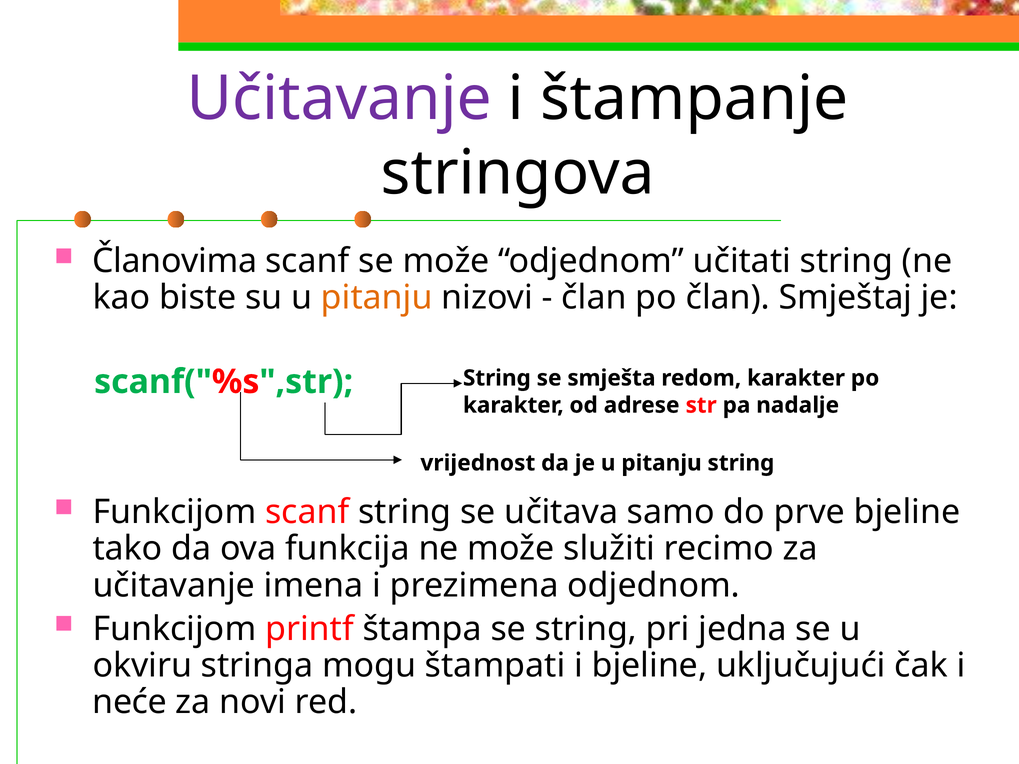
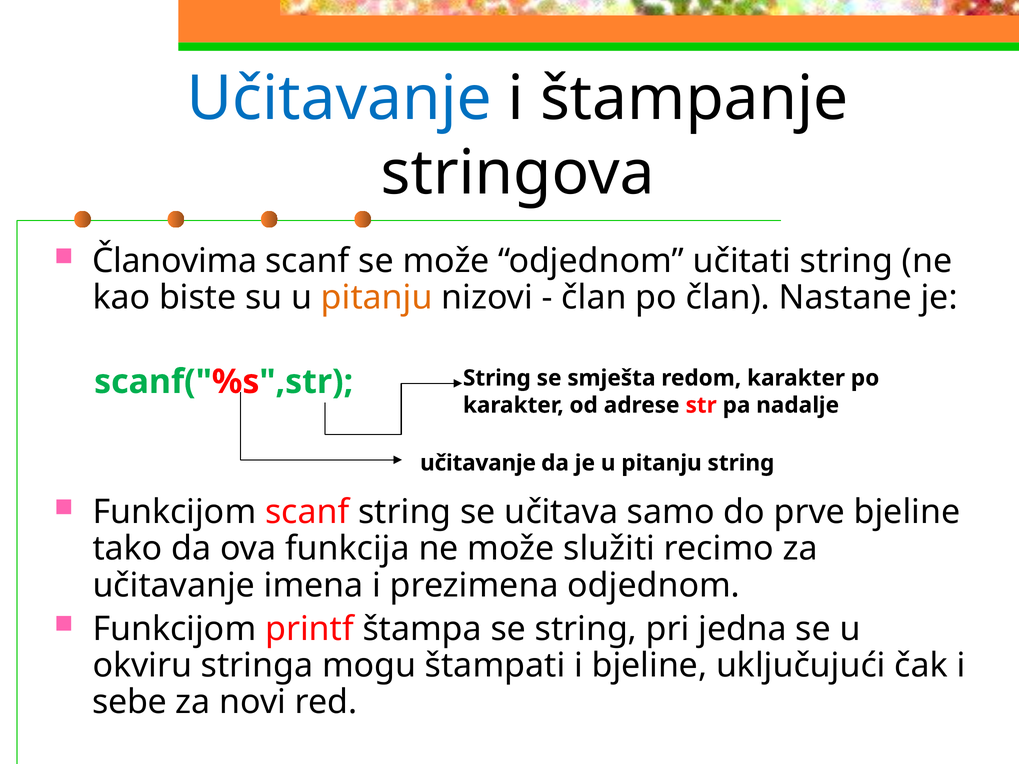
Učitavanje at (339, 99) colour: purple -> blue
Smještaj: Smještaj -> Nastane
vrijednost at (478, 463): vrijednost -> učitavanje
neće: neće -> sebe
